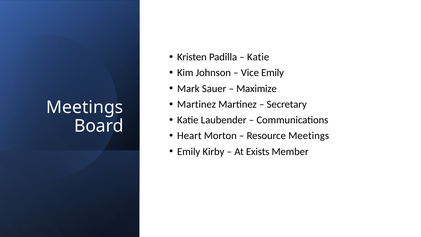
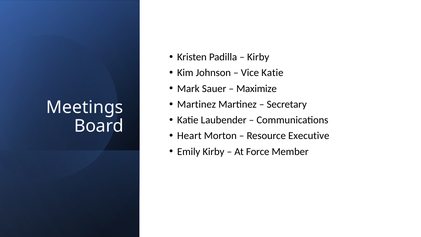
Katie at (258, 57): Katie -> Kirby
Vice Emily: Emily -> Katie
Resource Meetings: Meetings -> Executive
Exists: Exists -> Force
